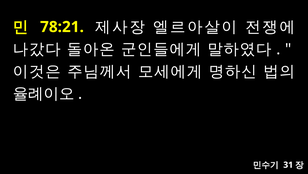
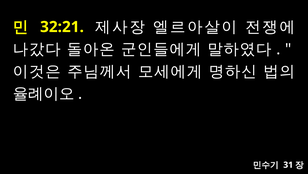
78:21: 78:21 -> 32:21
